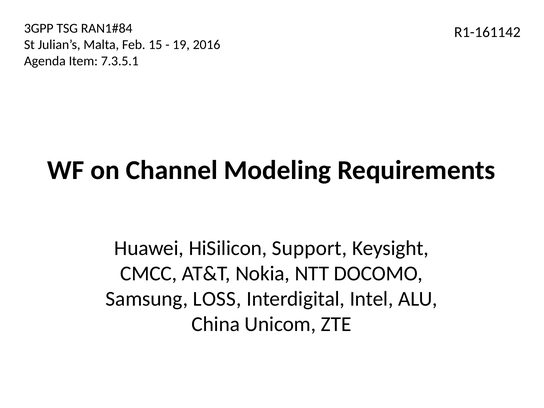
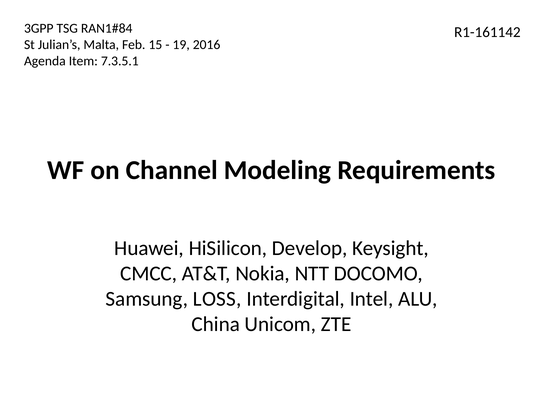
Support: Support -> Develop
